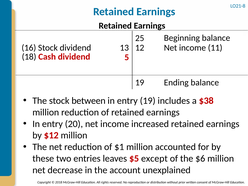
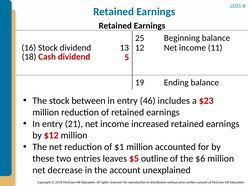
entry 19: 19 -> 46
$38: $38 -> $23
20: 20 -> 21
except: except -> outline
